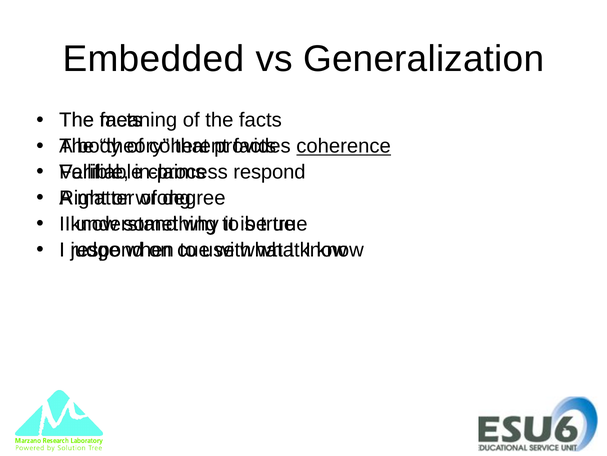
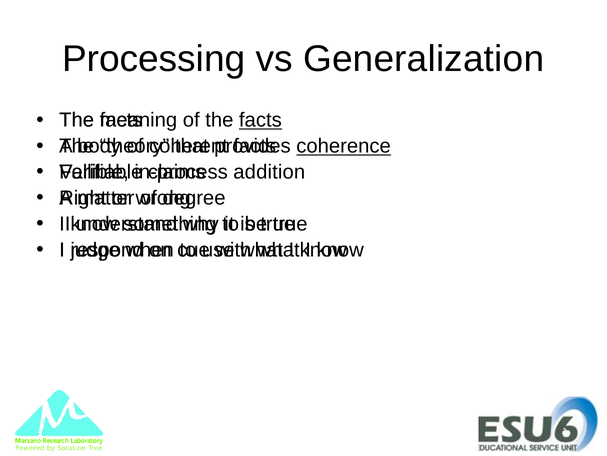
Embedded: Embedded -> Processing
facts at (260, 120) underline: none -> present
respond at (269, 172): respond -> addition
